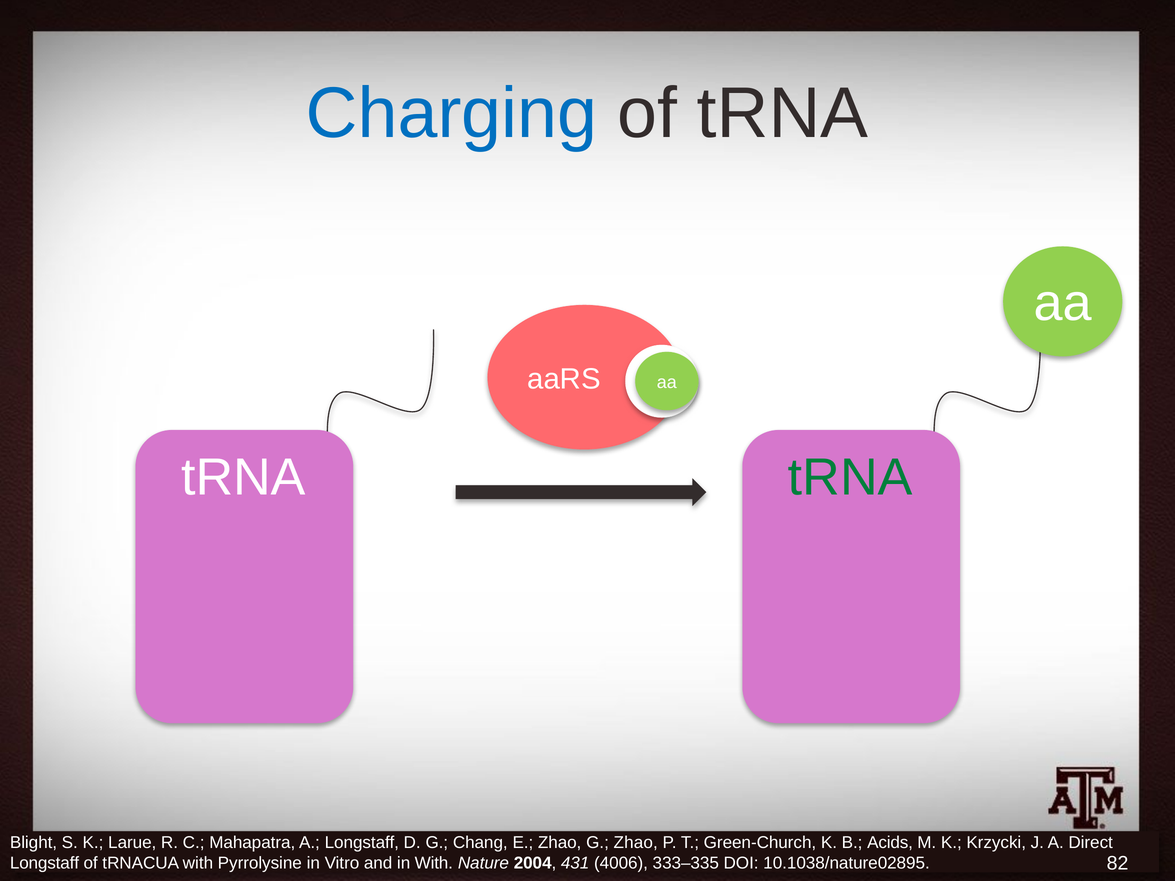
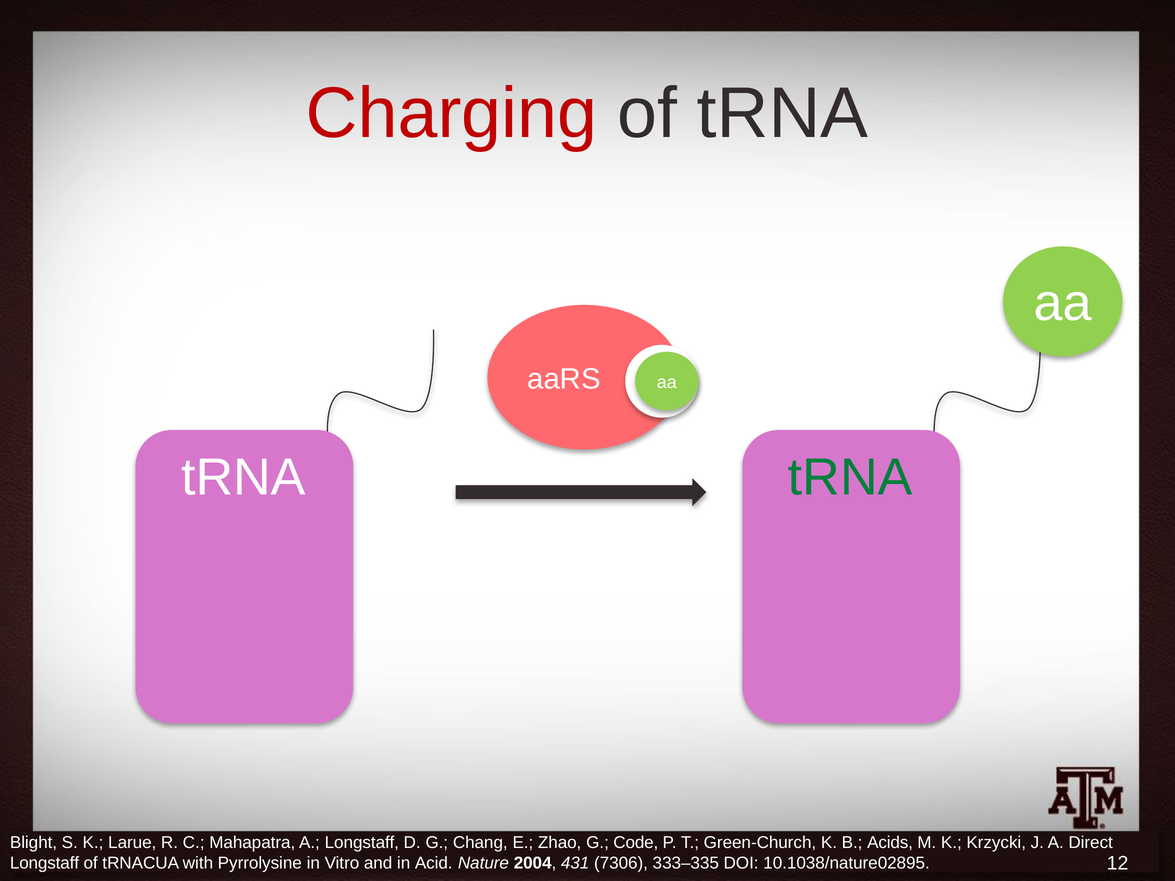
Charging colour: blue -> red
G Zhao: Zhao -> Code
in With: With -> Acid
4006: 4006 -> 7306
82: 82 -> 12
